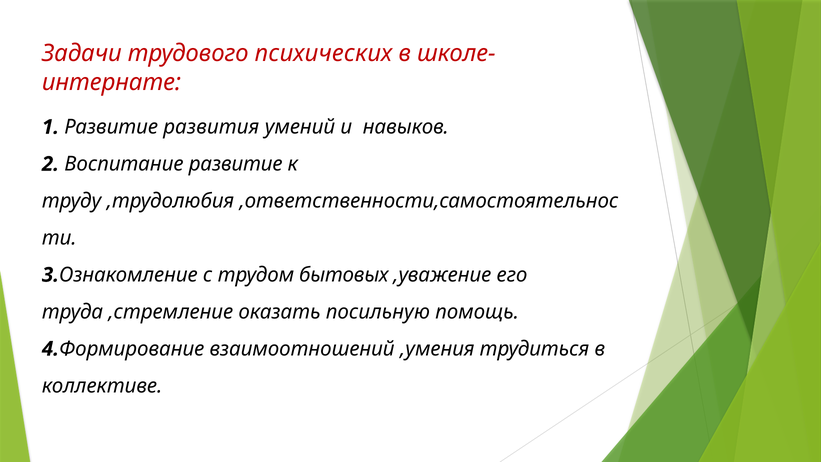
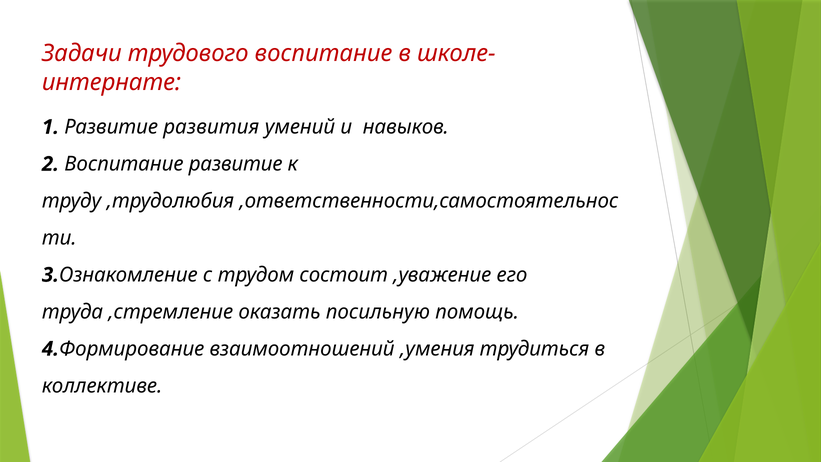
трудового психических: психических -> воспитание
бытовых: бытовых -> состоит
